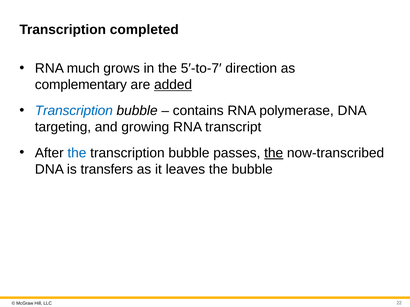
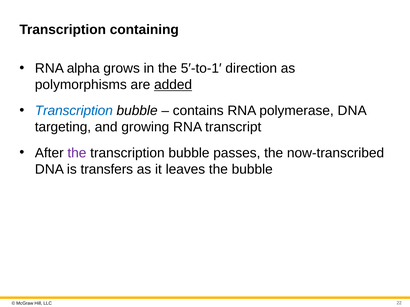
completed: completed -> containing
much: much -> alpha
5′-to-7′: 5′-to-7′ -> 5′-to-1′
complementary: complementary -> polymorphisms
the at (77, 153) colour: blue -> purple
the at (274, 153) underline: present -> none
